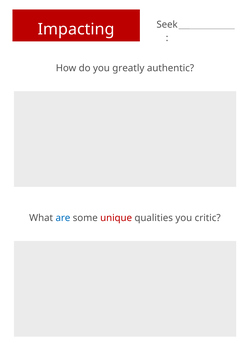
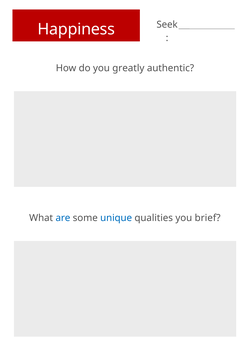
Impacting: Impacting -> Happiness
unique colour: red -> blue
critic: critic -> brief
